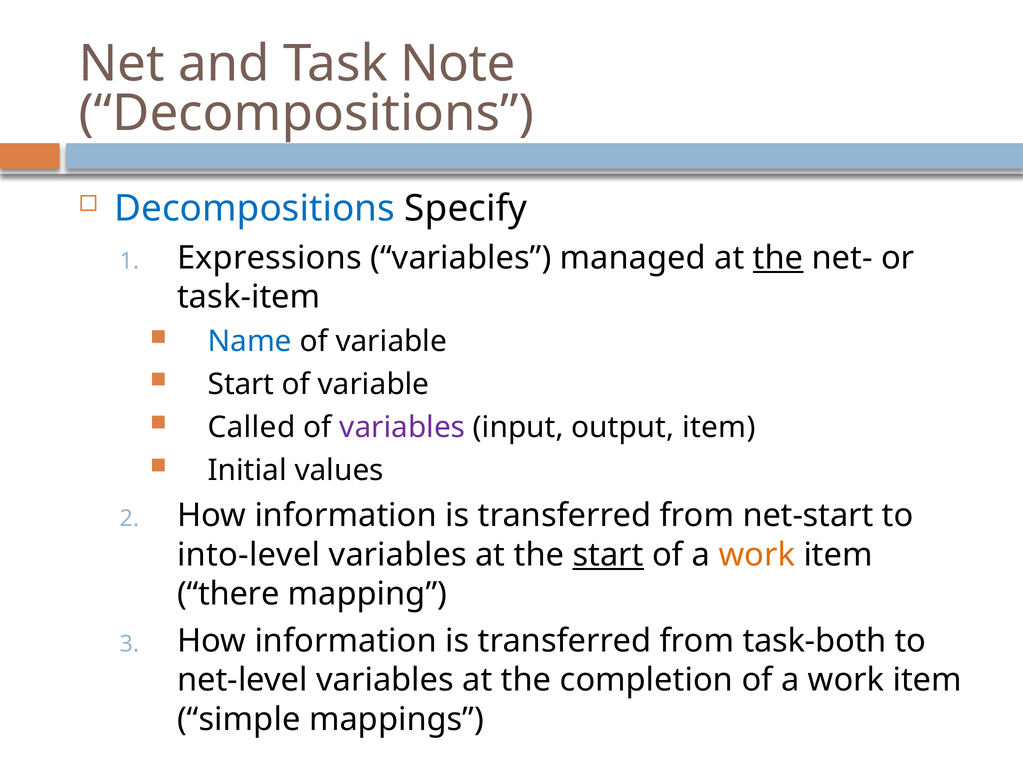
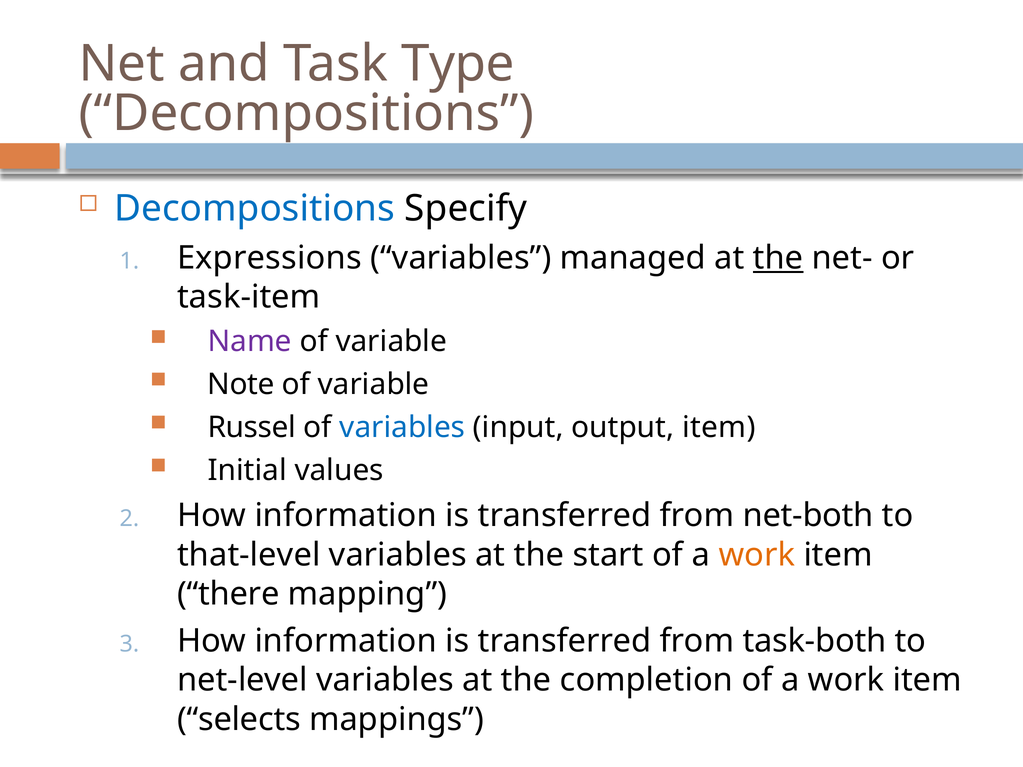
Note: Note -> Type
Name colour: blue -> purple
Start at (241, 385): Start -> Note
Called: Called -> Russel
variables at (402, 427) colour: purple -> blue
net-start: net-start -> net-both
into-level: into-level -> that-level
start at (608, 555) underline: present -> none
simple: simple -> selects
